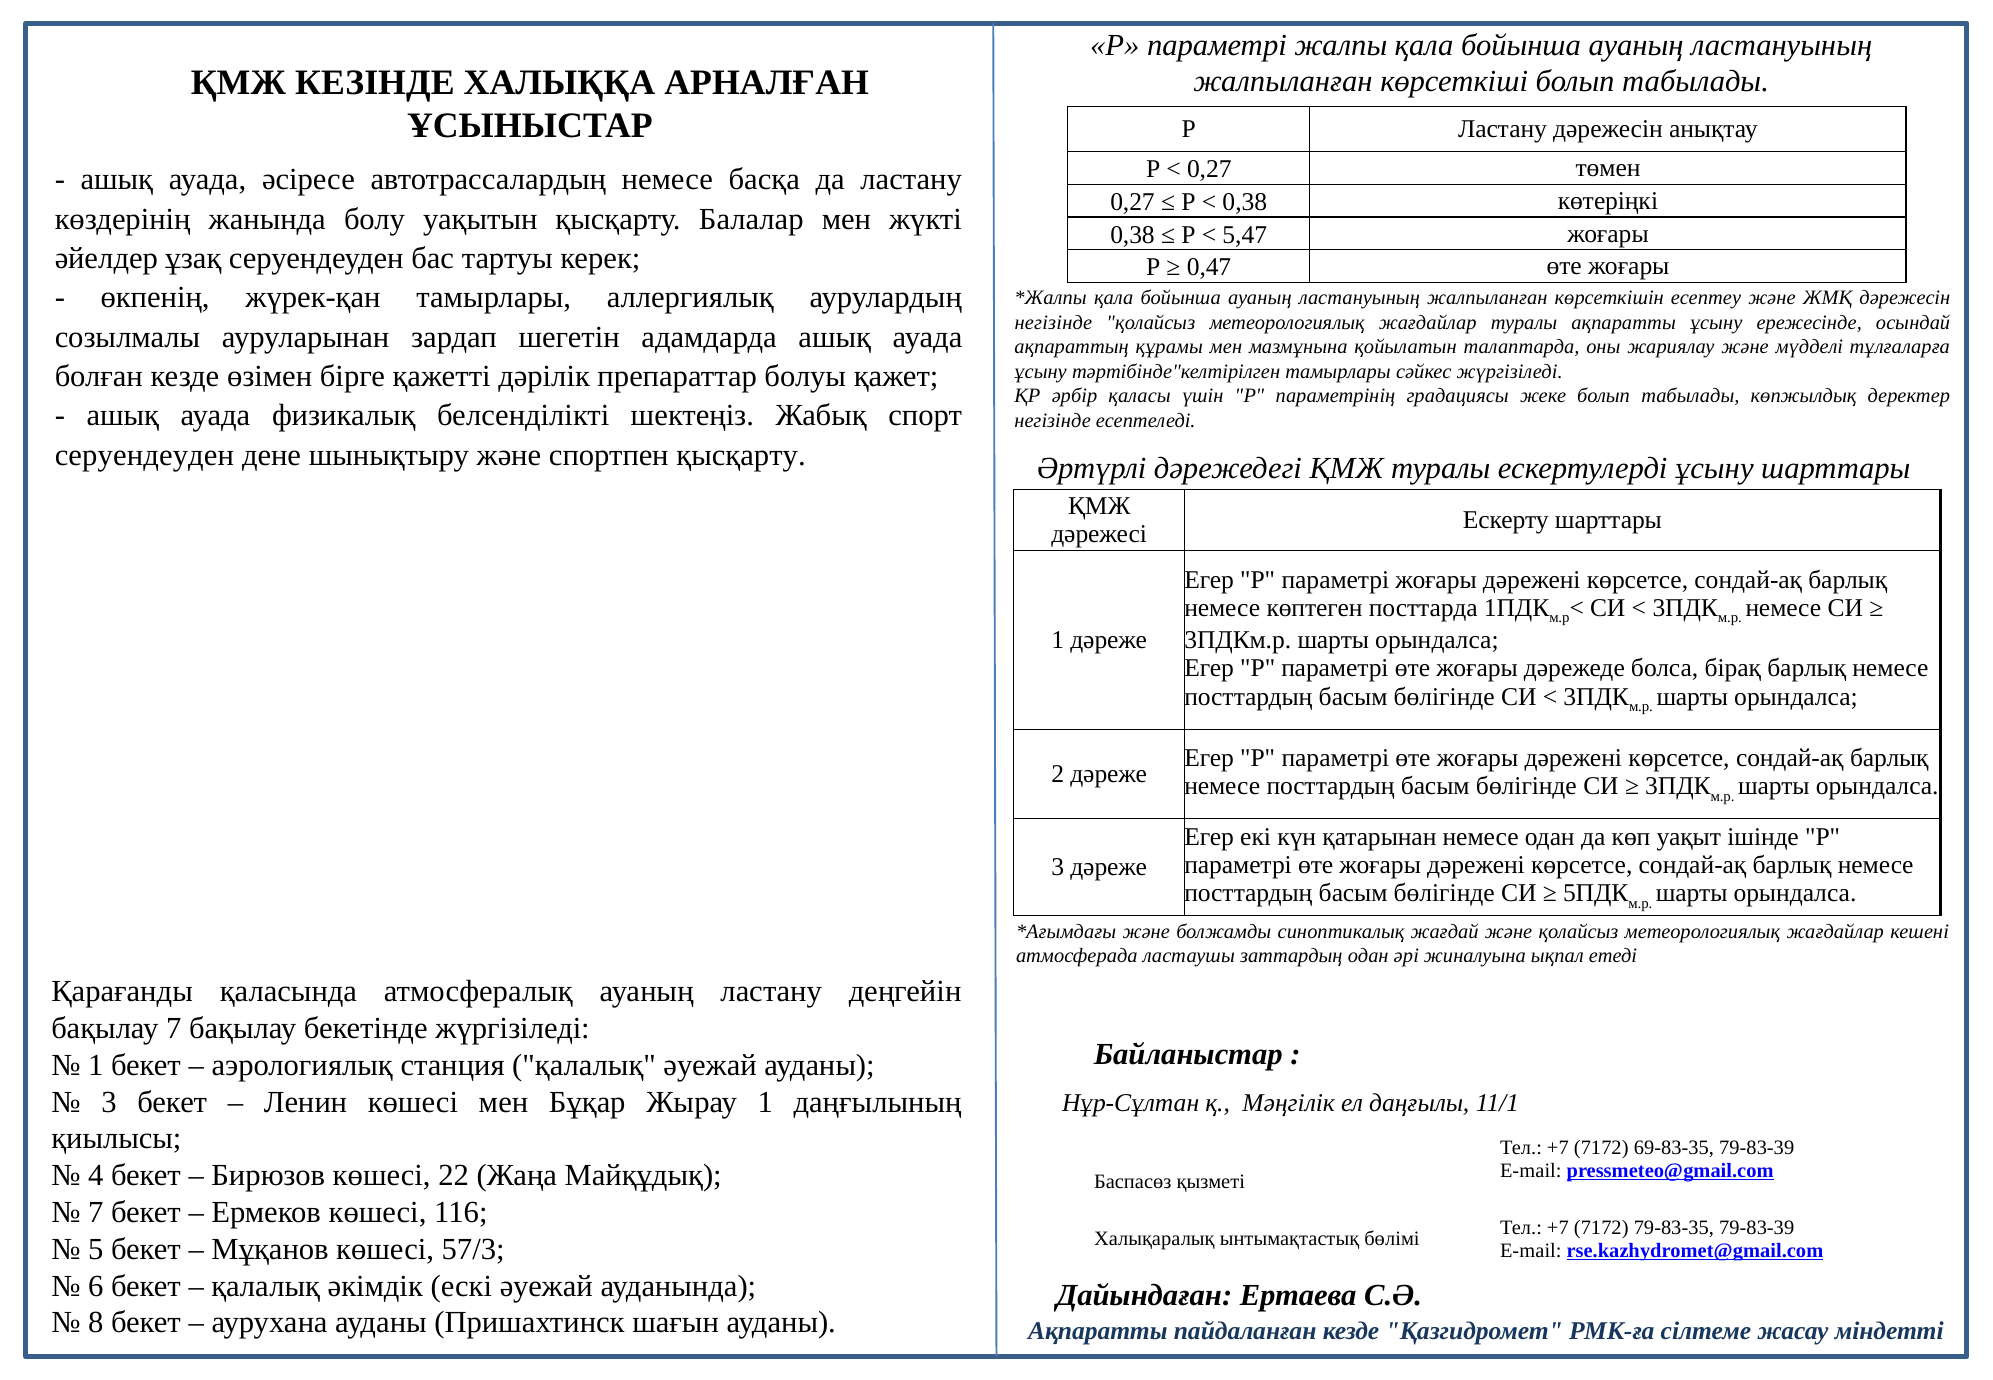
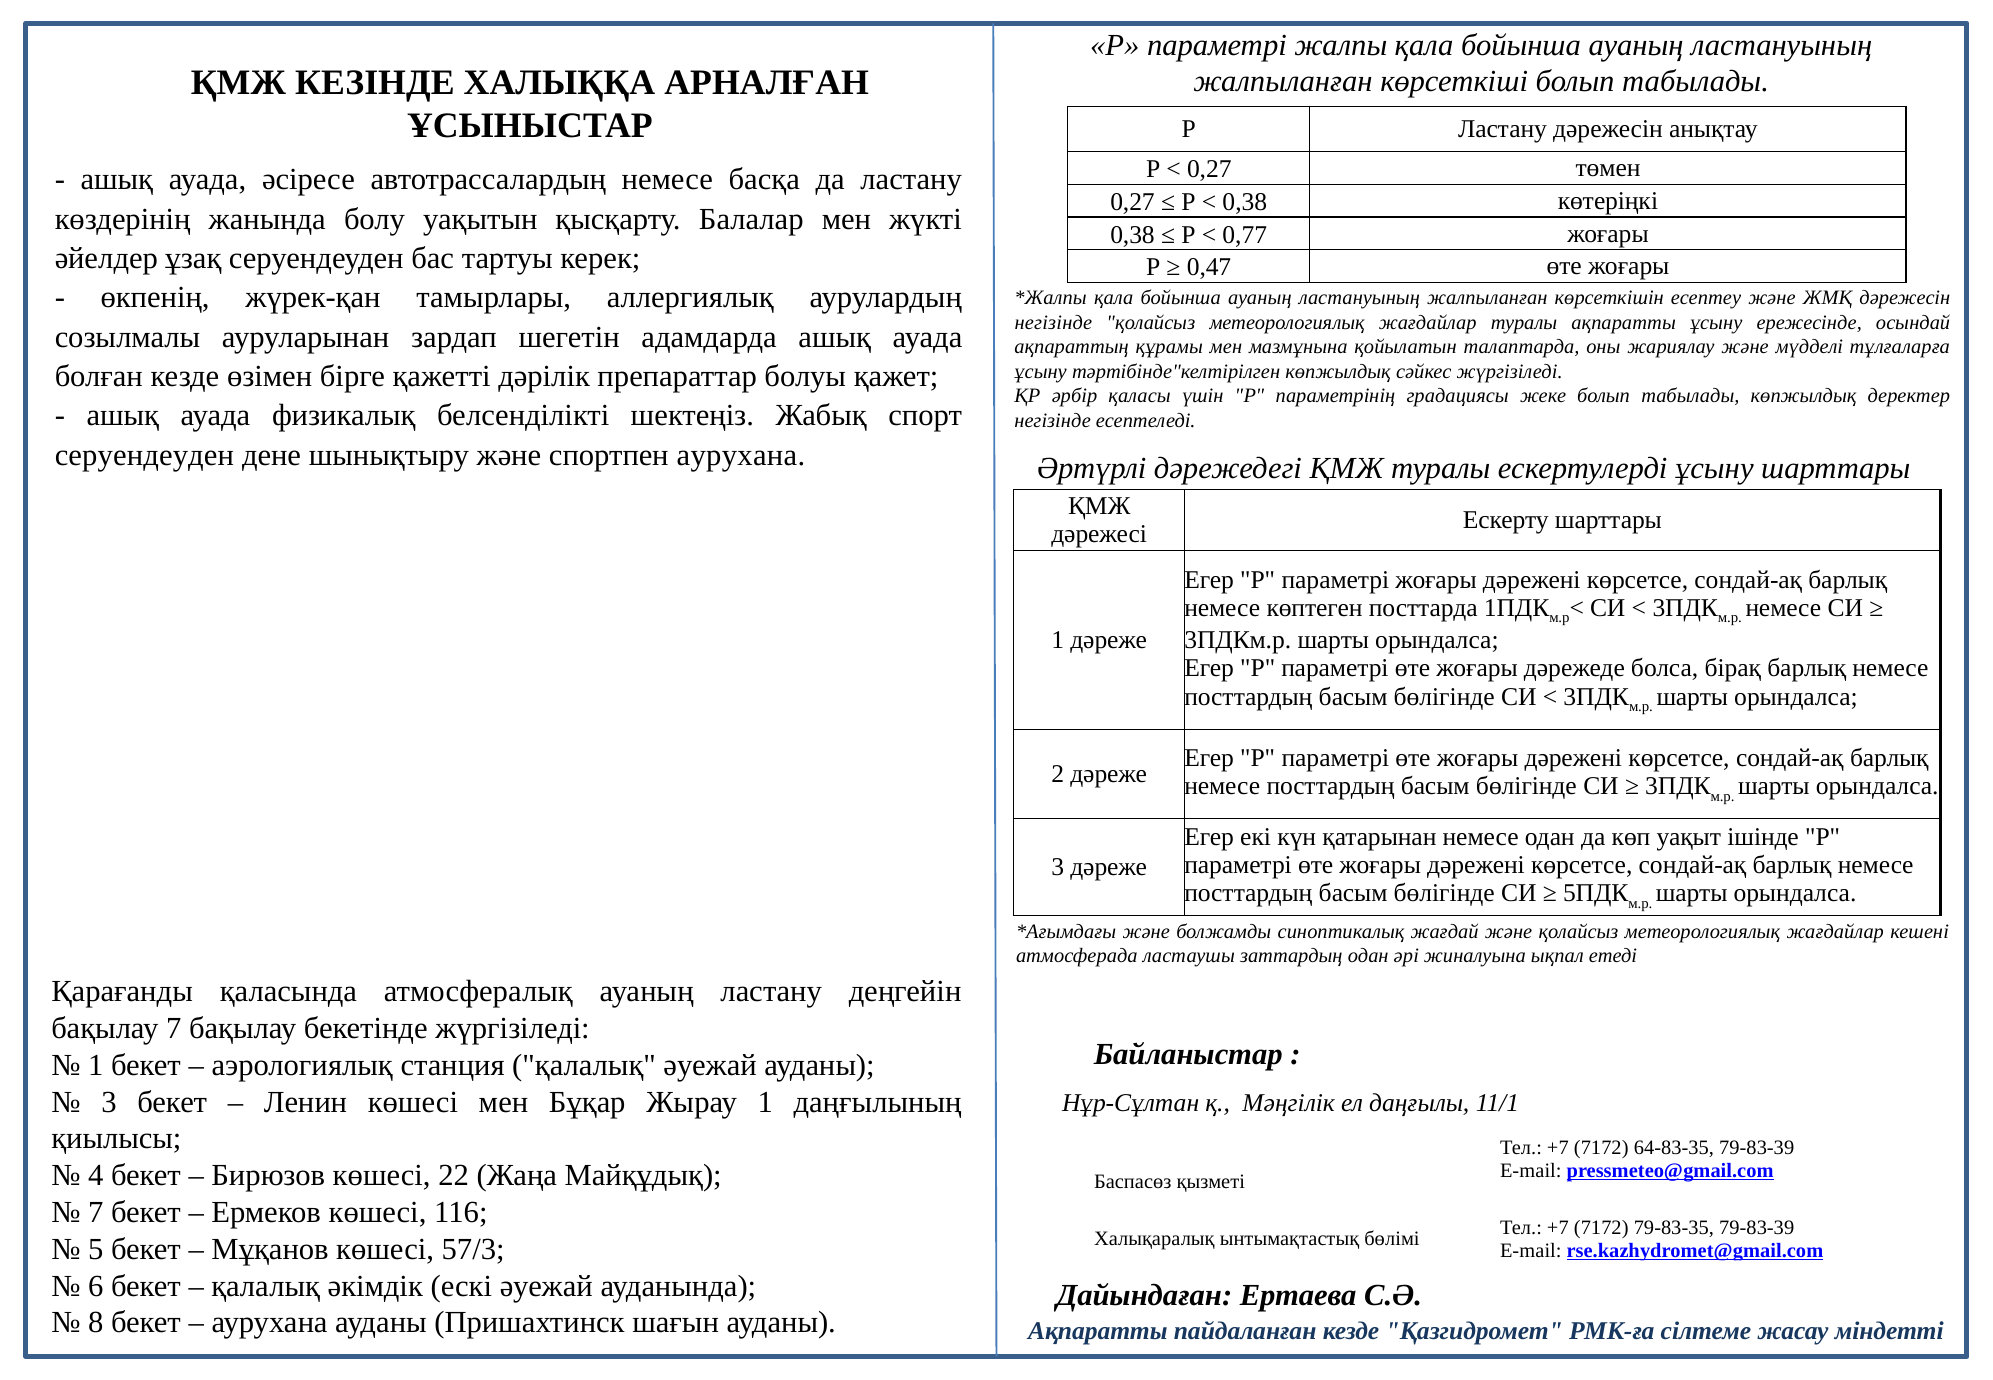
5,47: 5,47 -> 0,77
тәртібінде"келтірілген тамырлары: тамырлары -> көпжылдық
спортпен қысқарту: қысқарту -> аурухана
69-83-35: 69-83-35 -> 64-83-35
